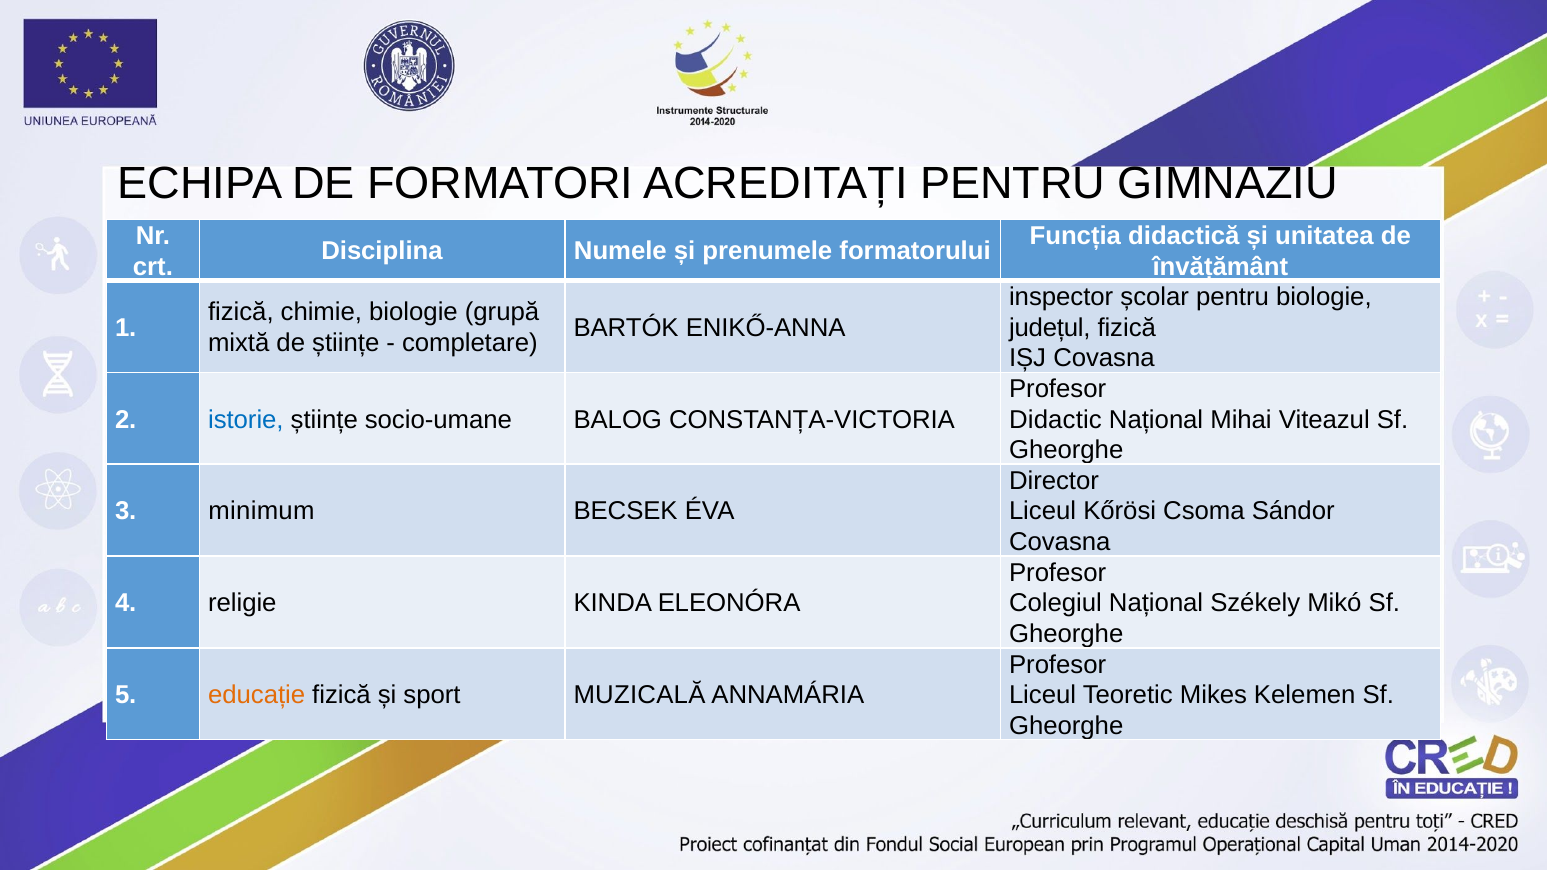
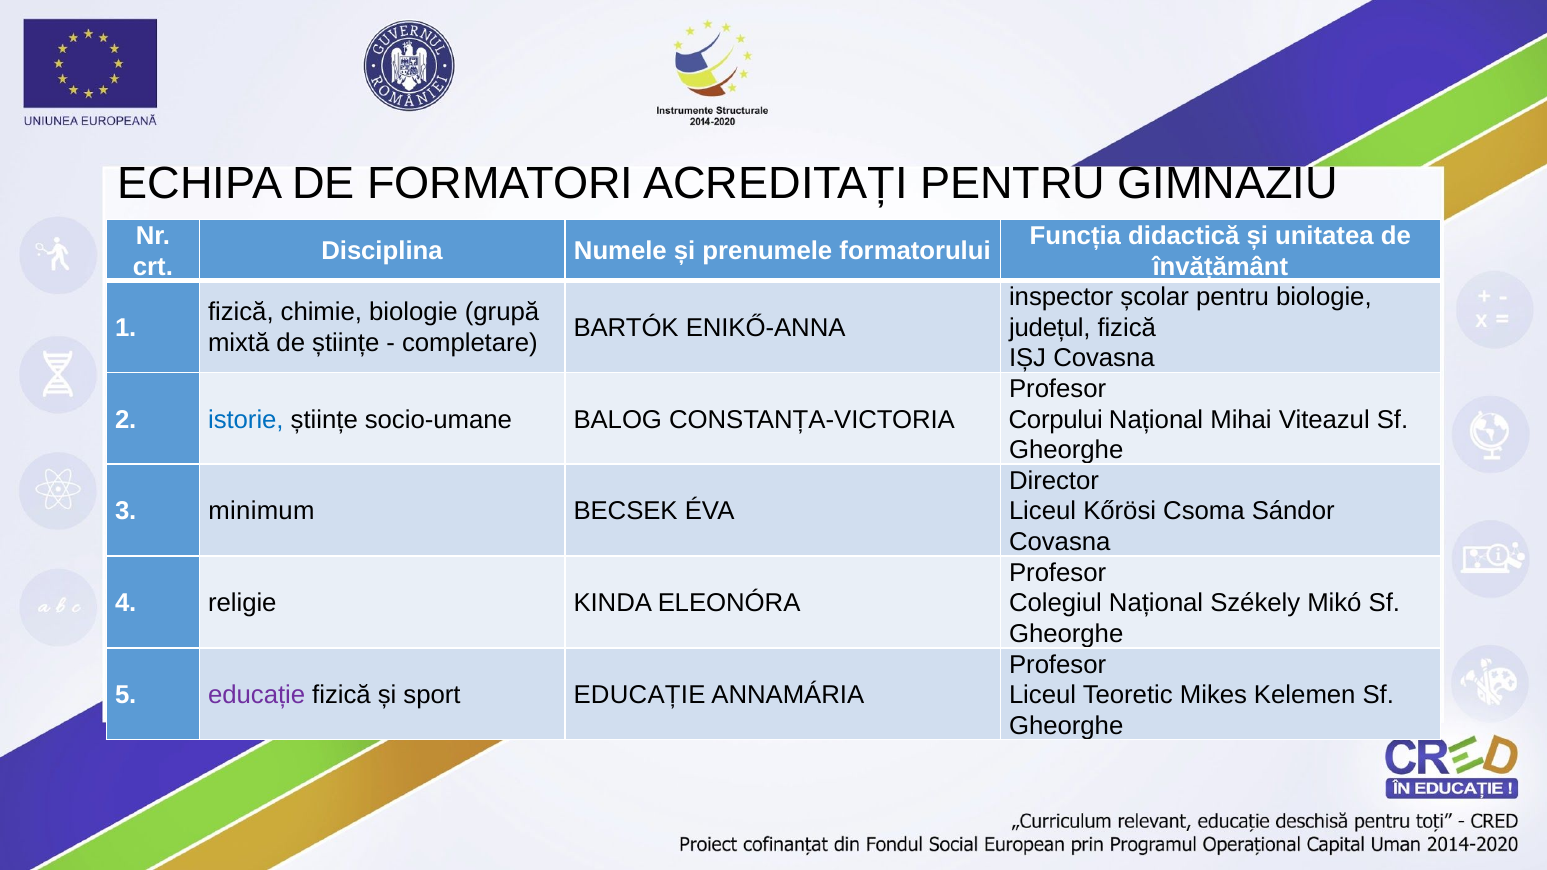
Didactic: Didactic -> Corpului
educație at (257, 695) colour: orange -> purple
sport MUZICALĂ: MUZICALĂ -> EDUCAȚIE
